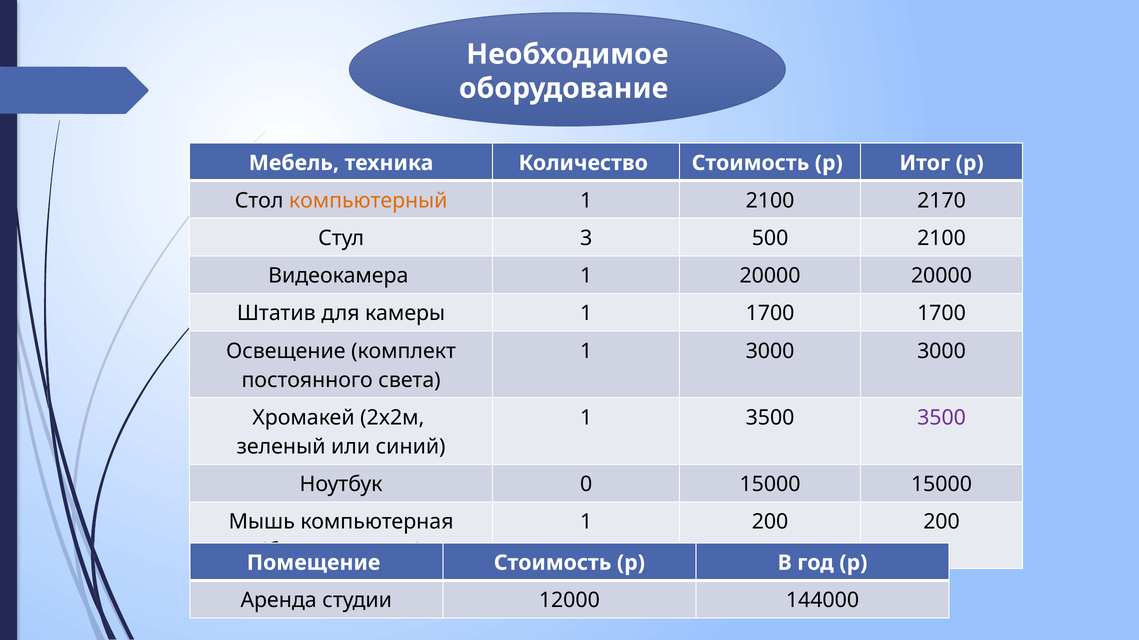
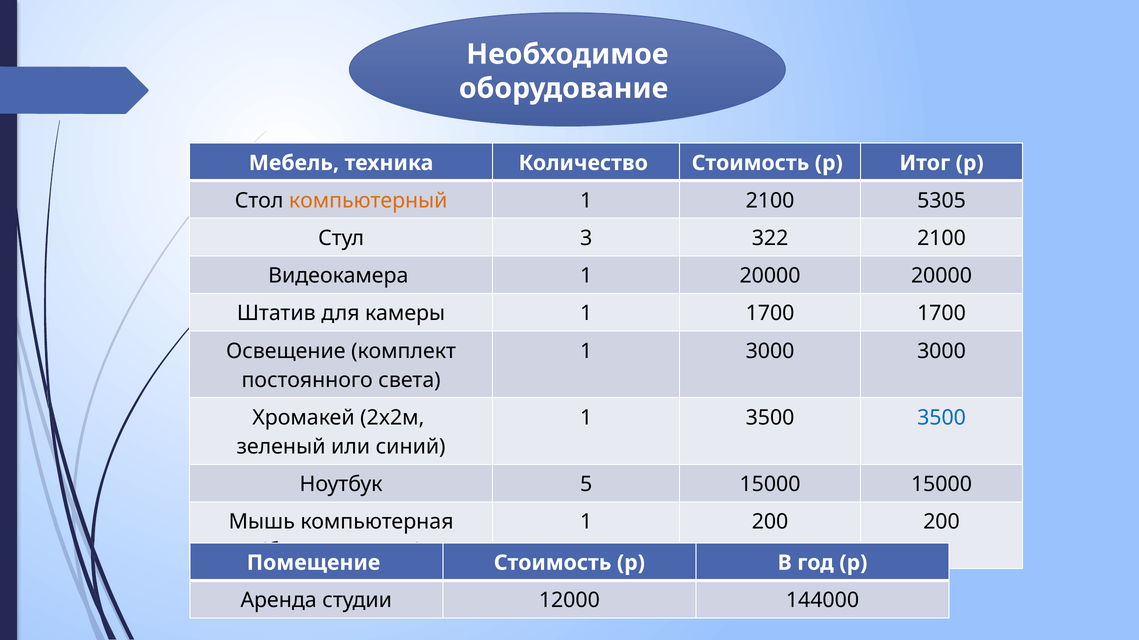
2170: 2170 -> 5305
500: 500 -> 322
3500 at (942, 418) colour: purple -> blue
0: 0 -> 5
